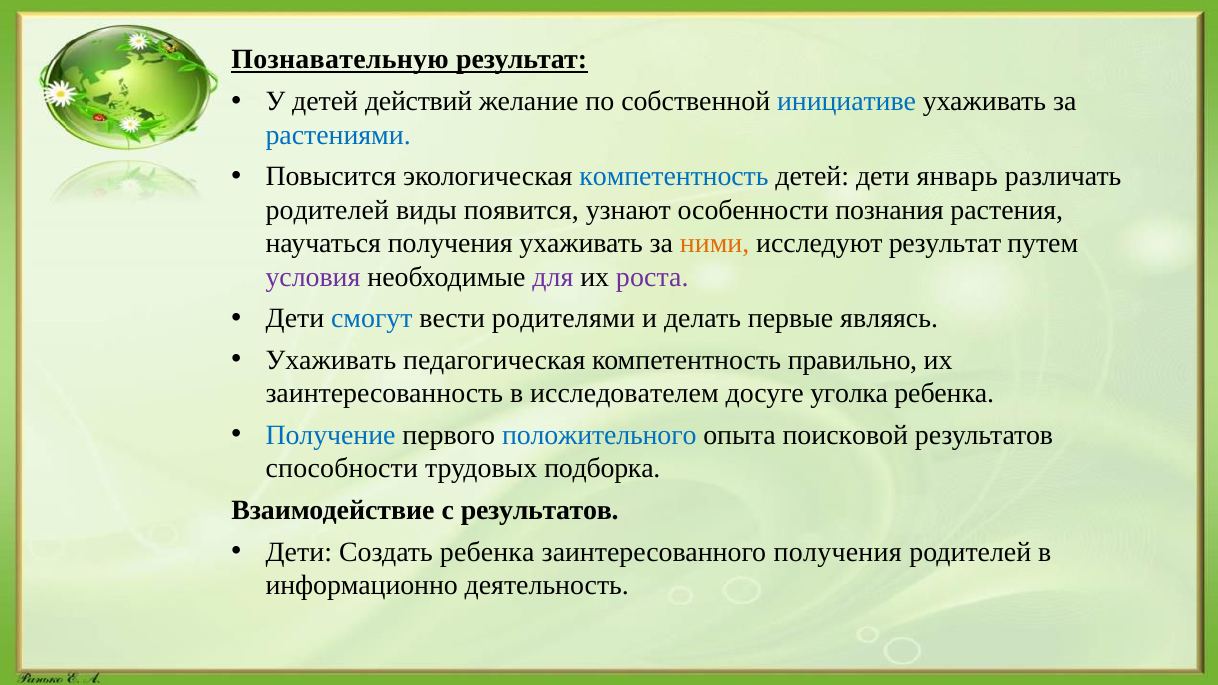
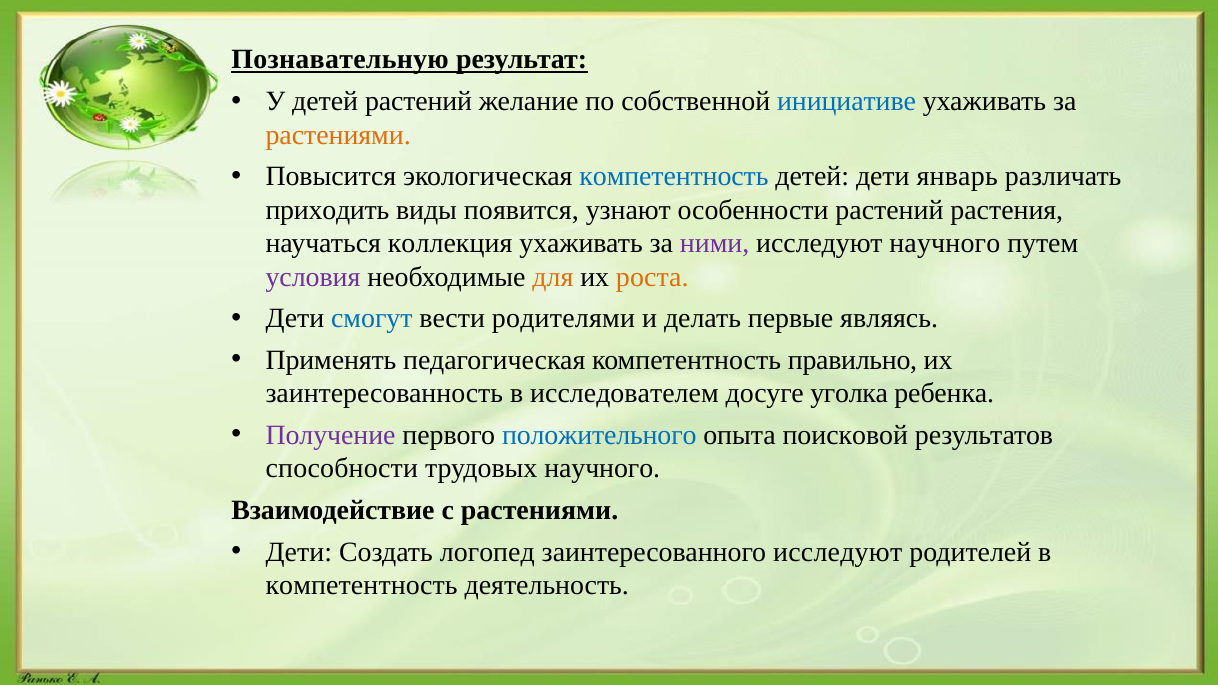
детей действий: действий -> растений
растениями at (338, 135) colour: blue -> orange
родителей at (327, 210): родителей -> приходить
особенности познания: познания -> растений
научаться получения: получения -> коллекция
ними colour: orange -> purple
исследуют результат: результат -> научного
для colour: purple -> orange
роста colour: purple -> orange
Ухаживать at (331, 360): Ухаживать -> Применять
Получение colour: blue -> purple
трудовых подборка: подборка -> научного
с результатов: результатов -> растениями
Создать ребенка: ребенка -> логопед
заинтересованного получения: получения -> исследуют
информационно at (362, 585): информационно -> компетентность
